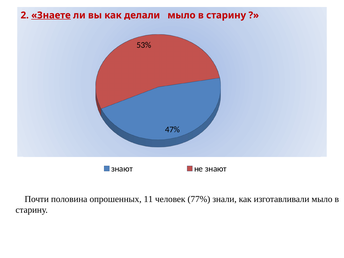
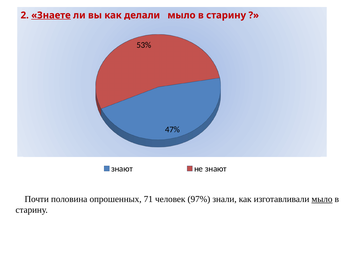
11: 11 -> 71
77%: 77% -> 97%
мыло at (322, 199) underline: none -> present
